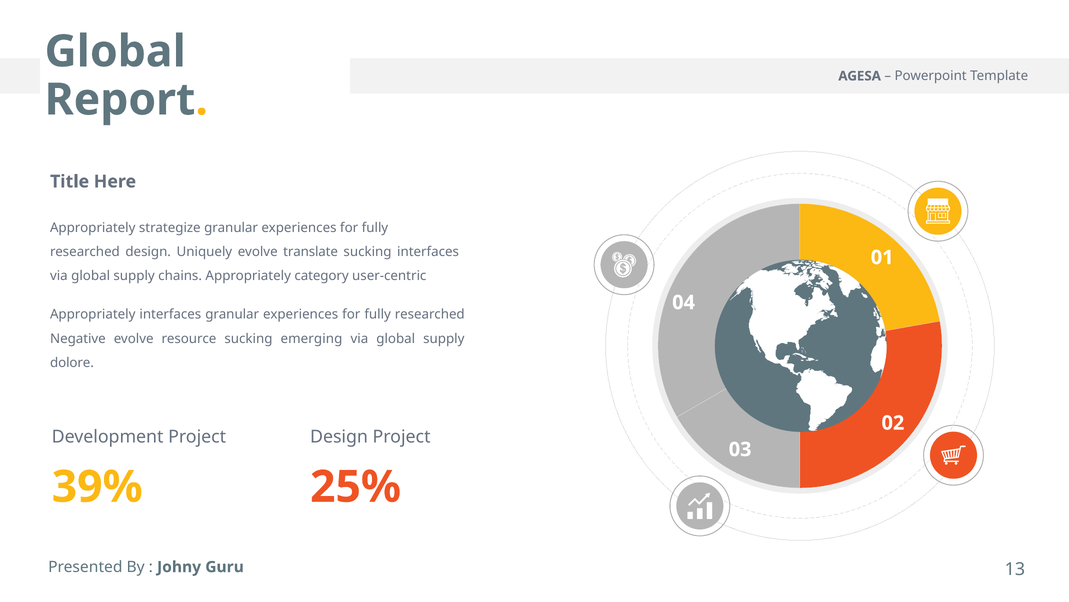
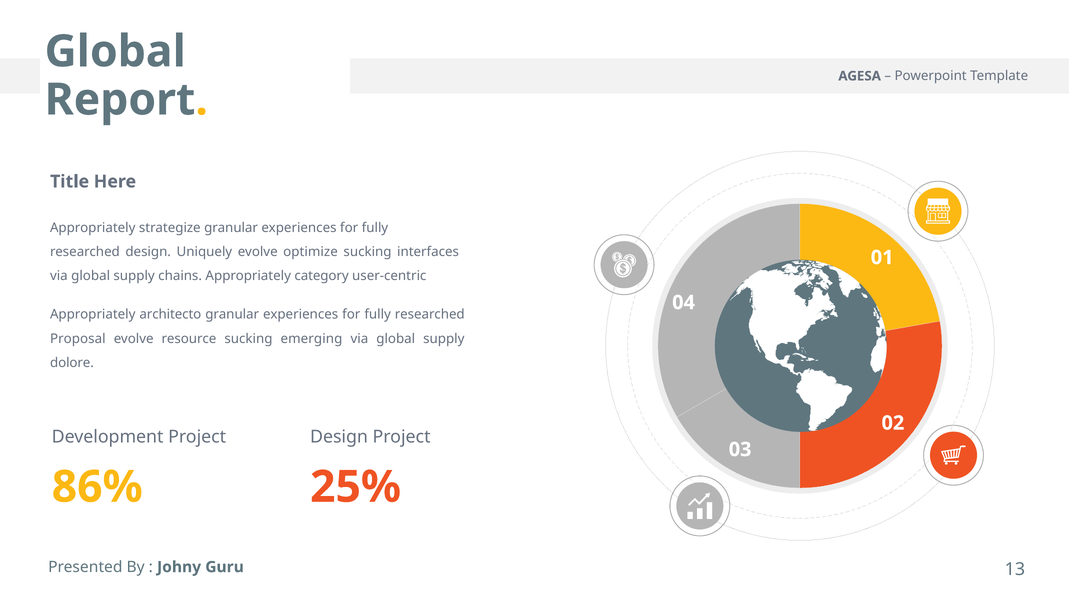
translate: translate -> optimize
Appropriately interfaces: interfaces -> architecto
Negative: Negative -> Proposal
39%: 39% -> 86%
